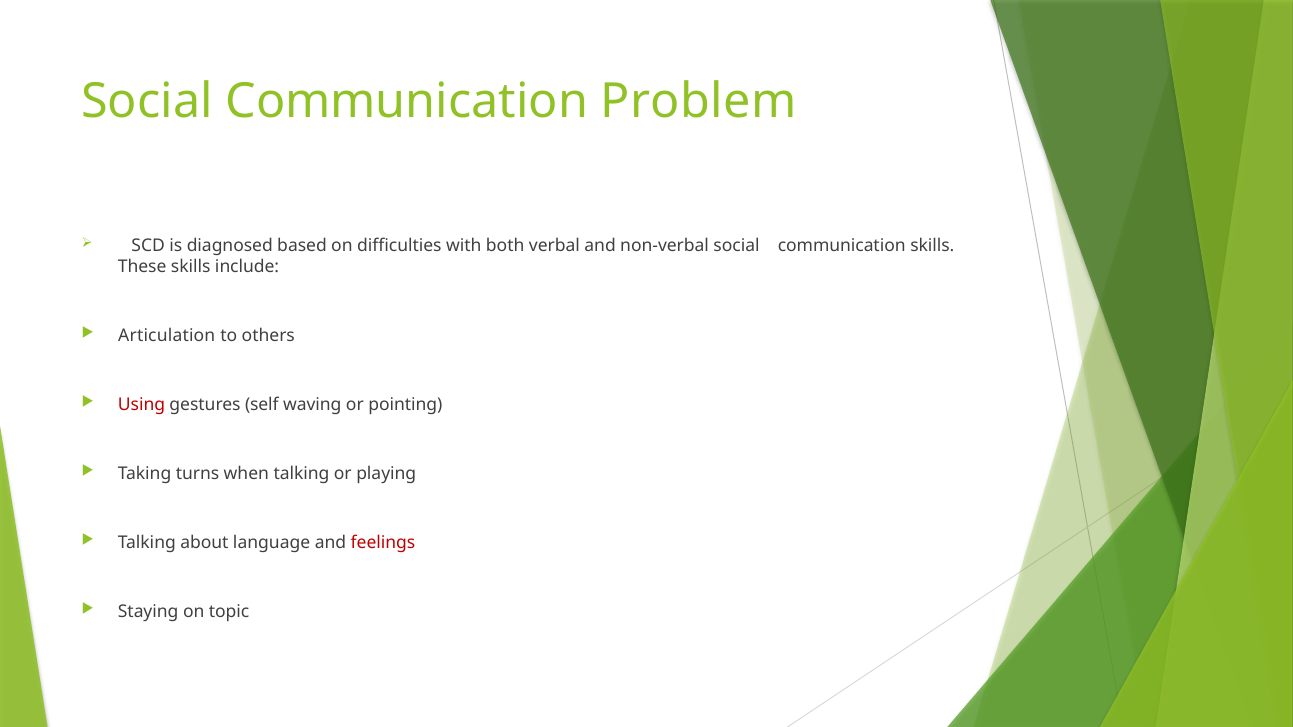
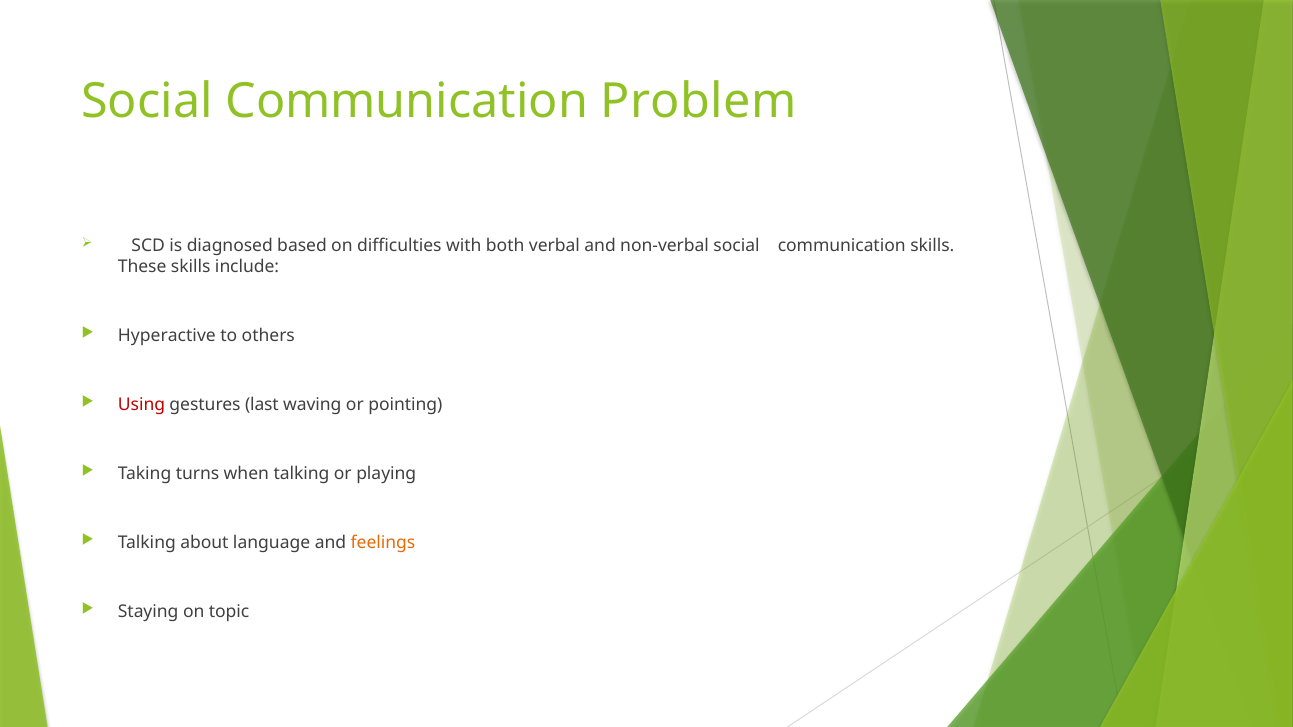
Articulation: Articulation -> Hyperactive
self: self -> last
feelings colour: red -> orange
